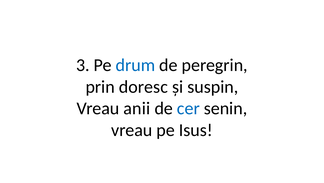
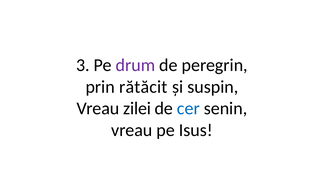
drum colour: blue -> purple
doresc: doresc -> rătăcit
anii: anii -> zilei
